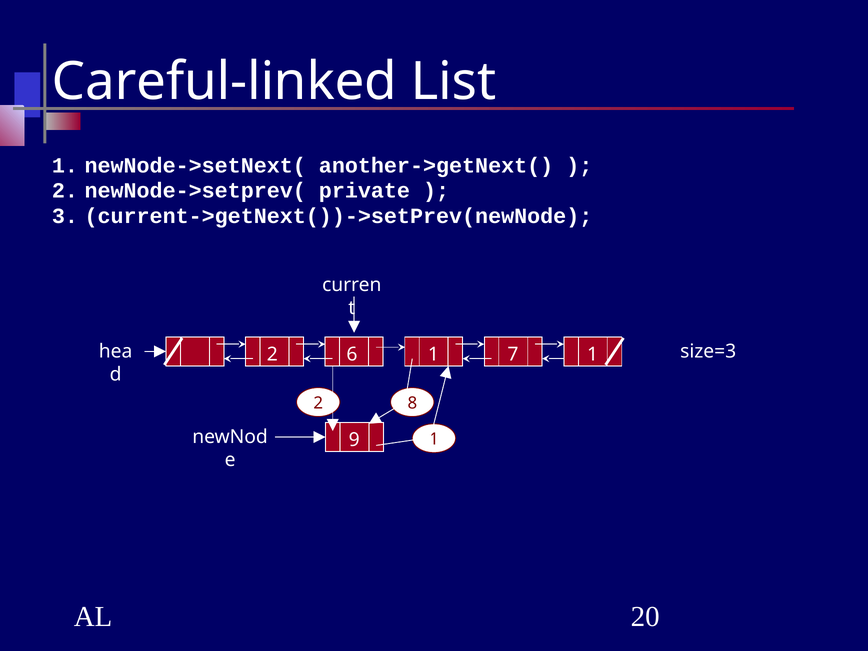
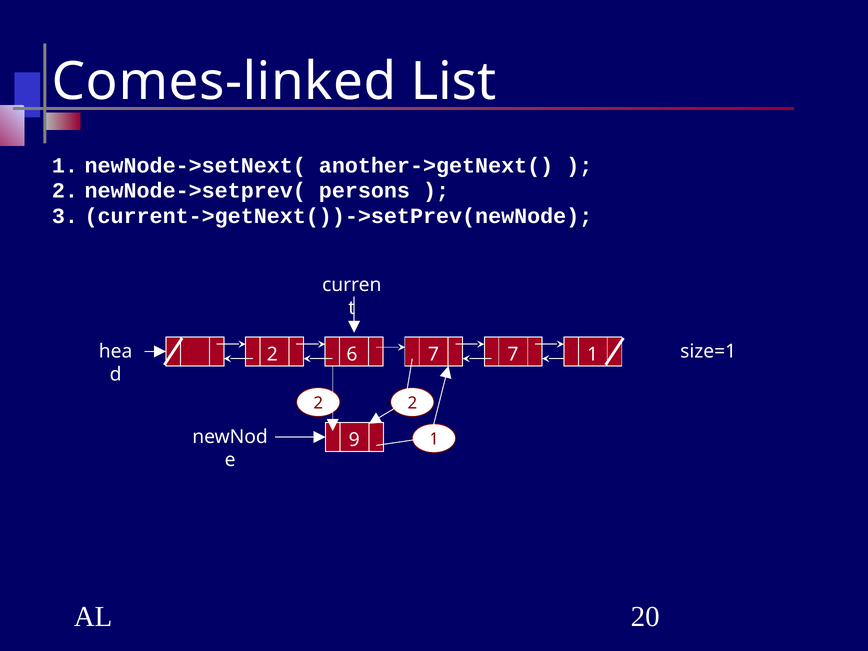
Careful-linked: Careful-linked -> Comes-linked
private: private -> persons
size=3: size=3 -> size=1
6 1: 1 -> 7
2 8: 8 -> 2
